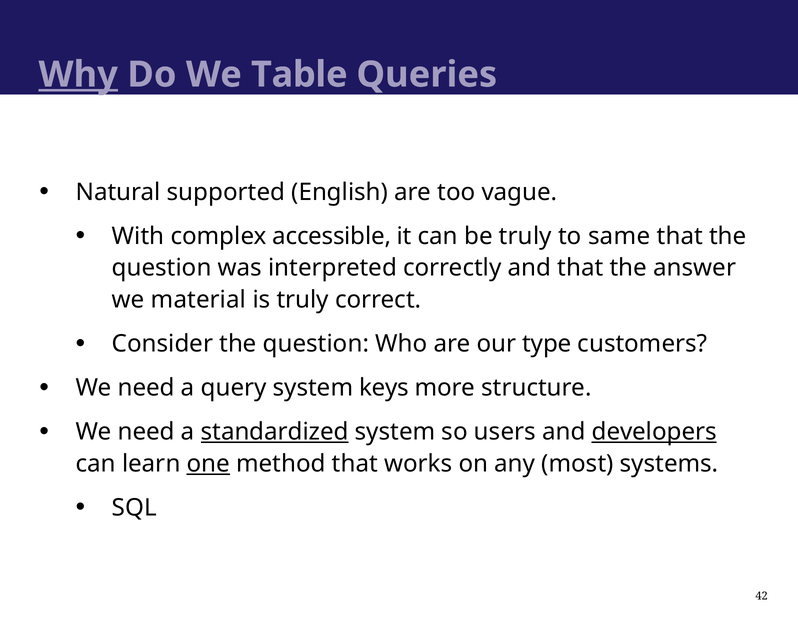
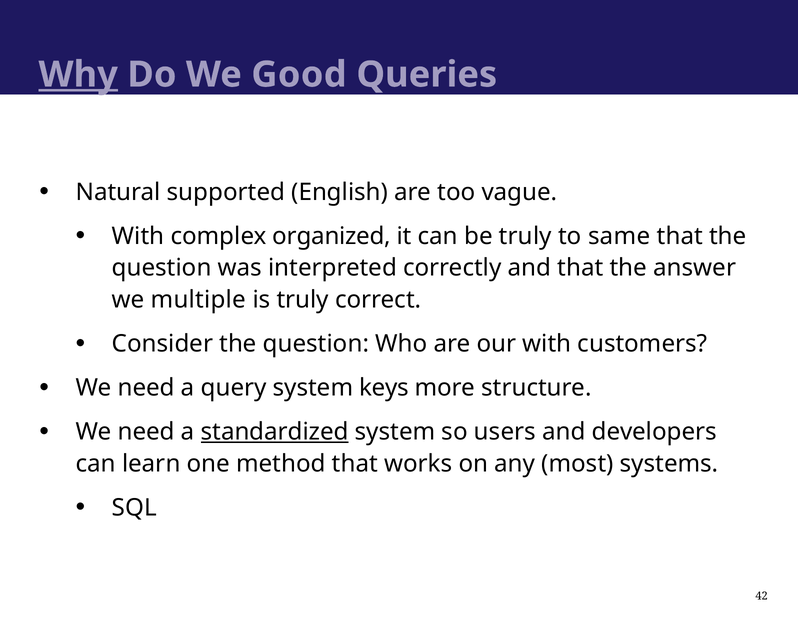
Table: Table -> Good
accessible: accessible -> organized
material: material -> multiple
our type: type -> with
developers underline: present -> none
one underline: present -> none
